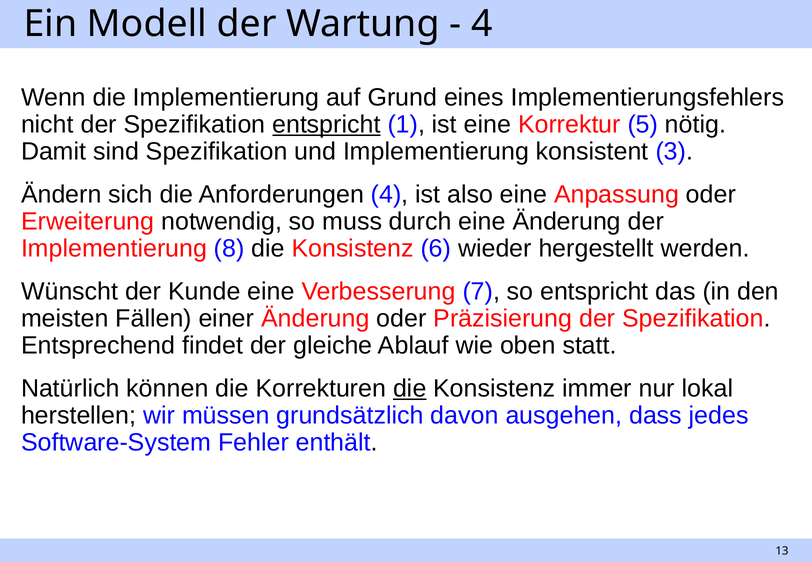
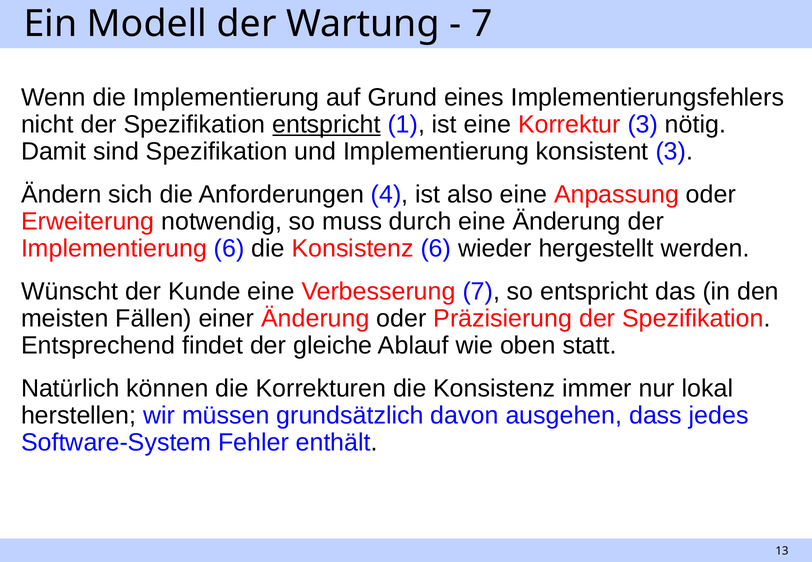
4 at (482, 24): 4 -> 7
Korrektur 5: 5 -> 3
Implementierung 8: 8 -> 6
die at (410, 389) underline: present -> none
